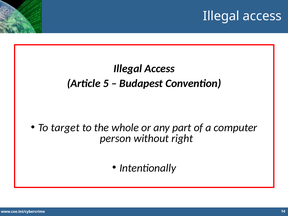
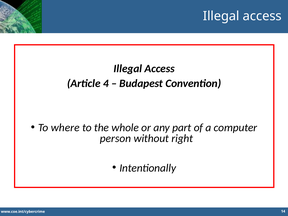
5: 5 -> 4
target: target -> where
